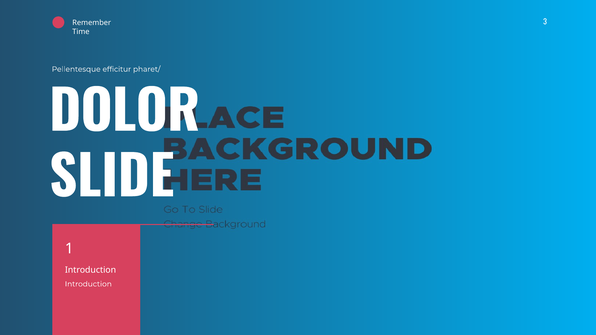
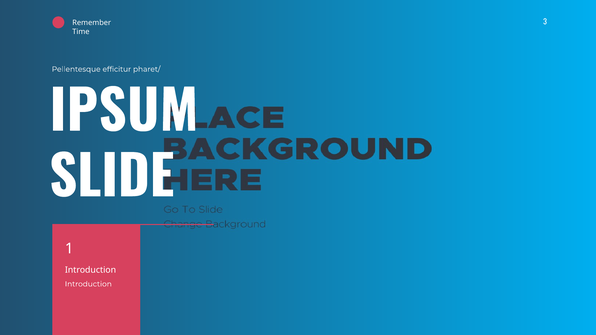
DOLOR: DOLOR -> IPSUM
